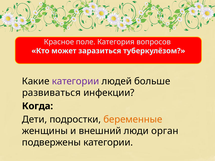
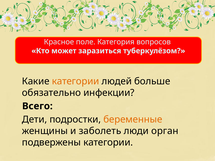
категории at (76, 81) colour: purple -> orange
развиваться: развиваться -> обязательно
Когда: Когда -> Всего
внешний: внешний -> заболеть
